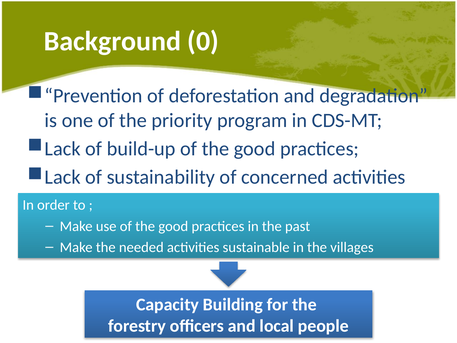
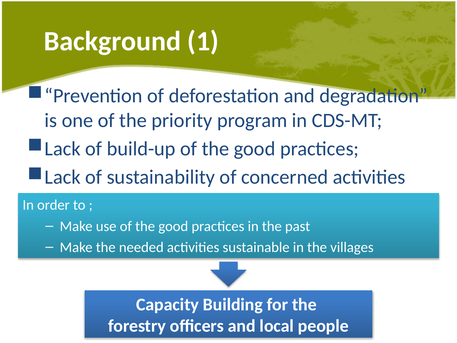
0: 0 -> 1
